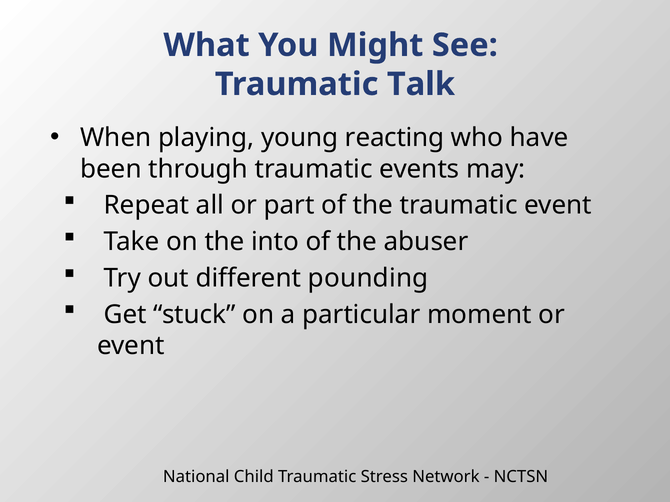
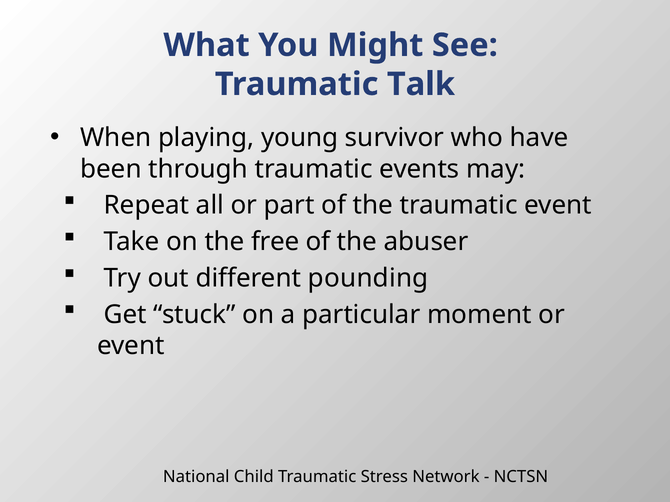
reacting: reacting -> survivor
into: into -> free
